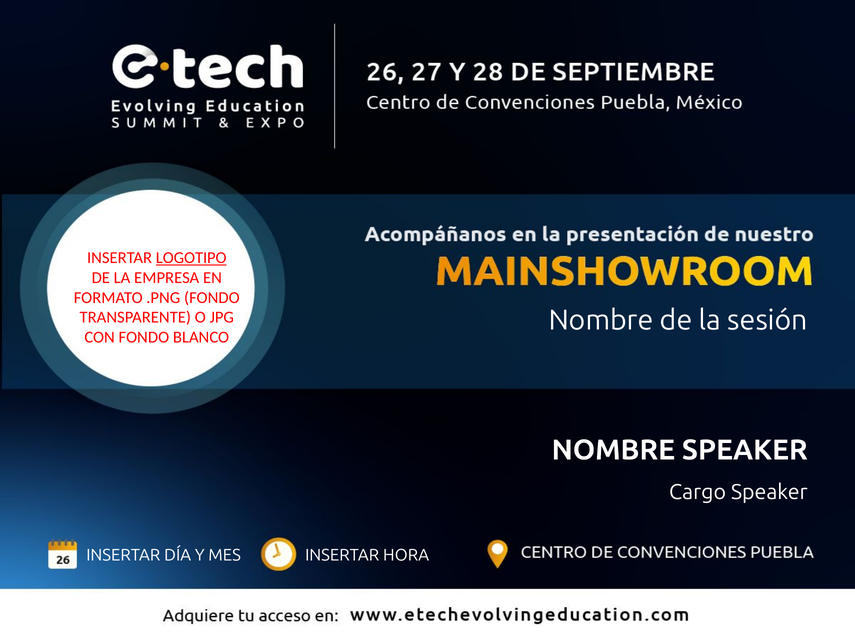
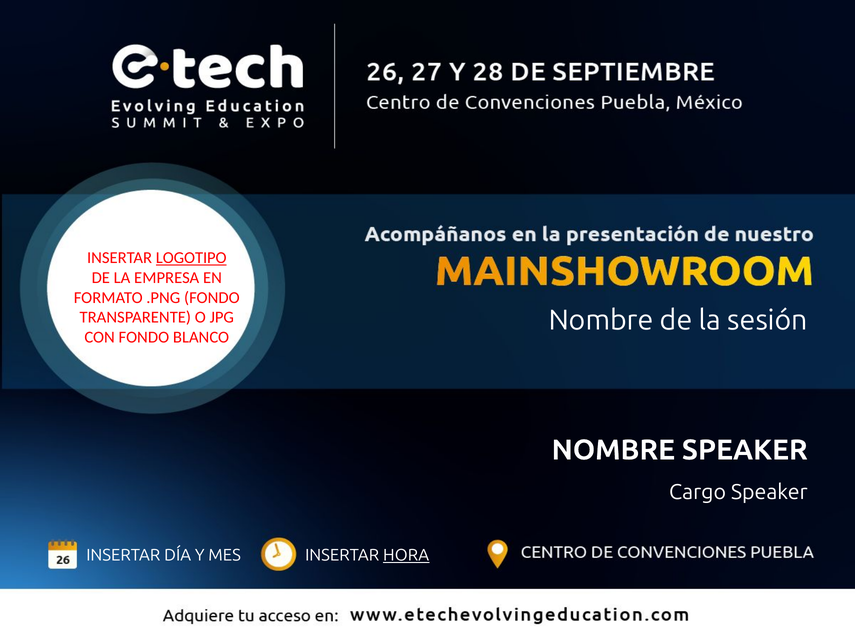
HORA underline: none -> present
